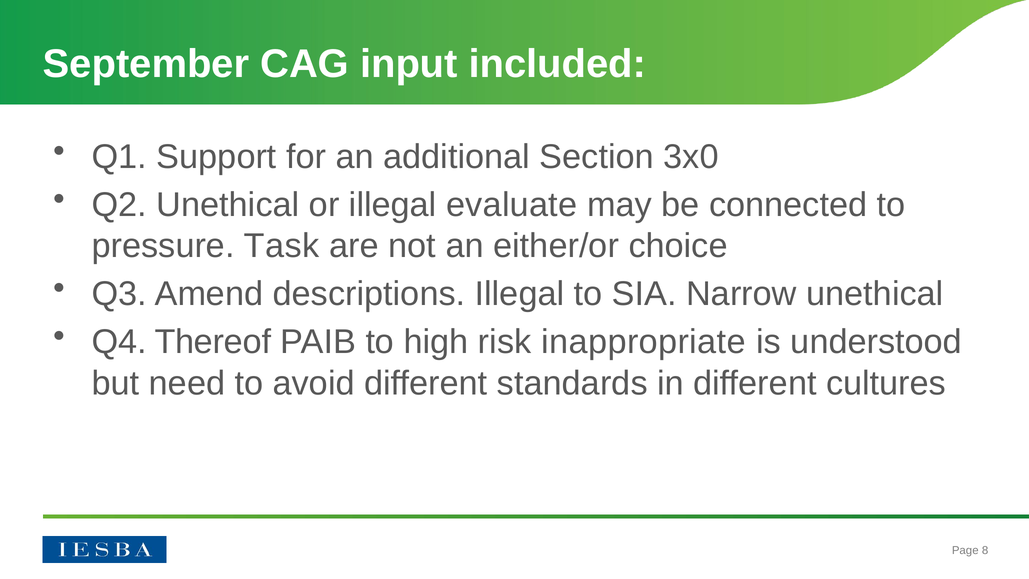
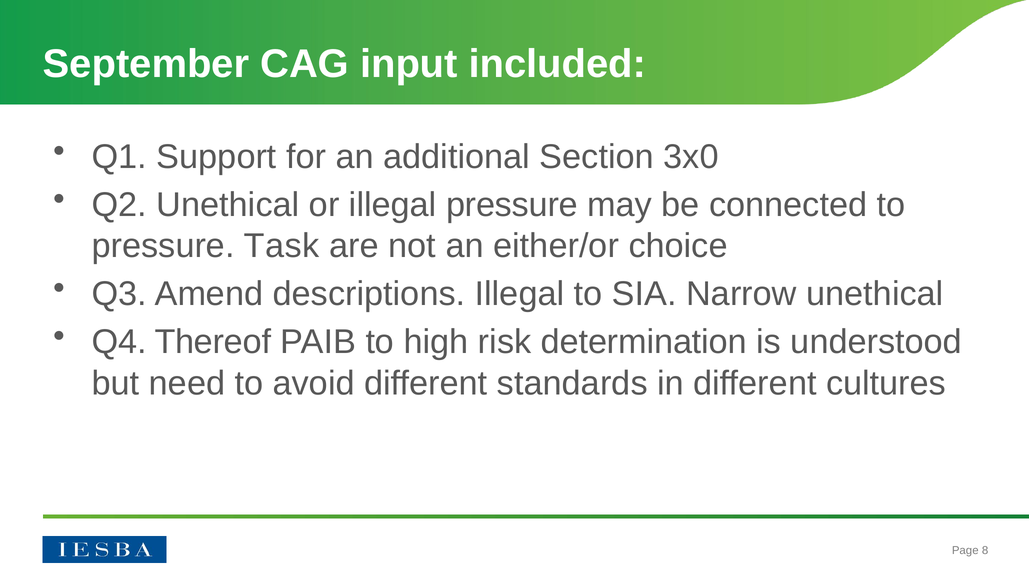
illegal evaluate: evaluate -> pressure
inappropriate: inappropriate -> determination
